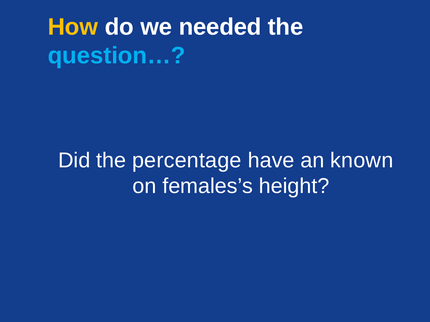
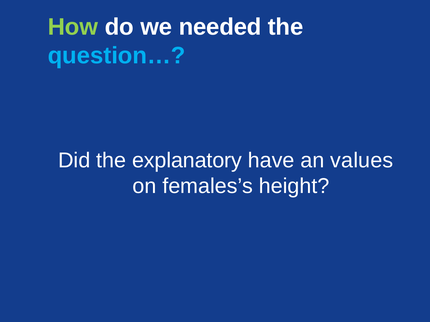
How colour: yellow -> light green
percentage: percentage -> explanatory
known: known -> values
